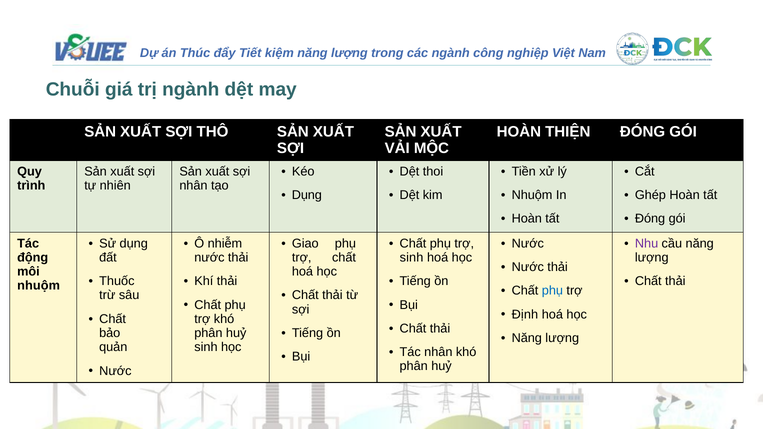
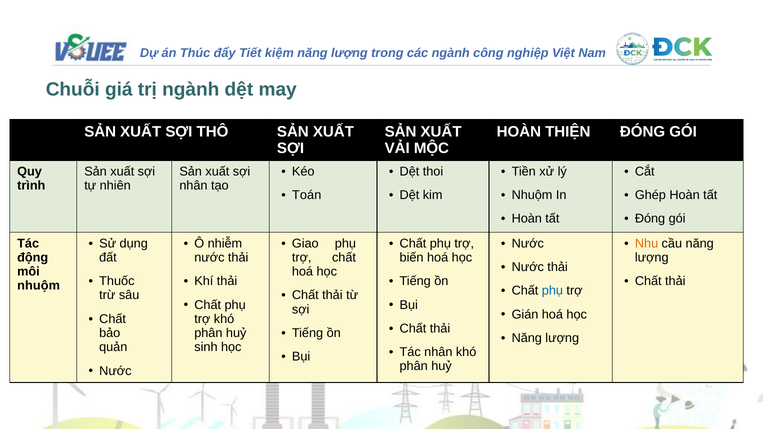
Dụng at (307, 195): Dụng -> Toán
Nhu colour: purple -> orange
sinh at (412, 258): sinh -> biến
Định: Định -> Gián
